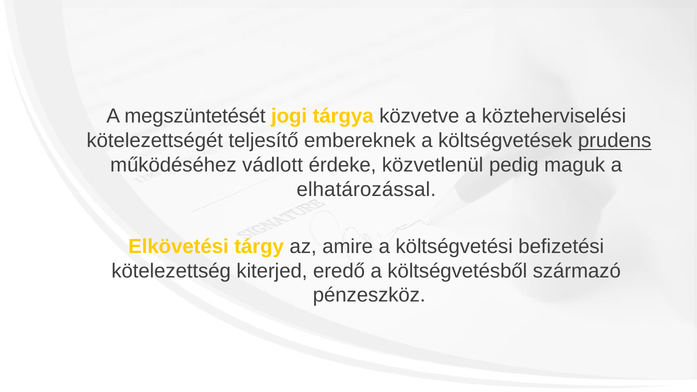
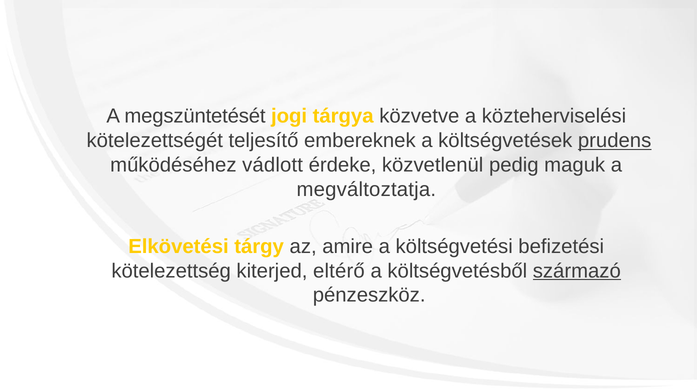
elhatározással: elhatározással -> megváltoztatja
eredő: eredő -> eltérő
származó underline: none -> present
